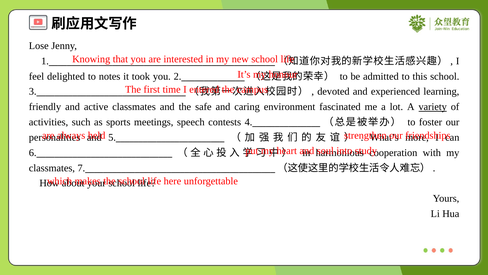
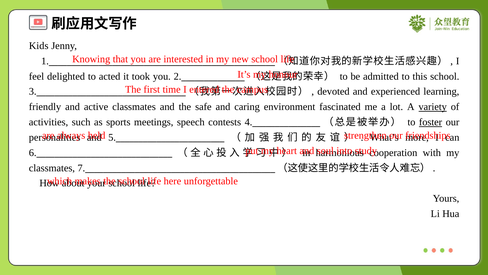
Lose: Lose -> Kids
notes: notes -> acted
foster underline: none -> present
